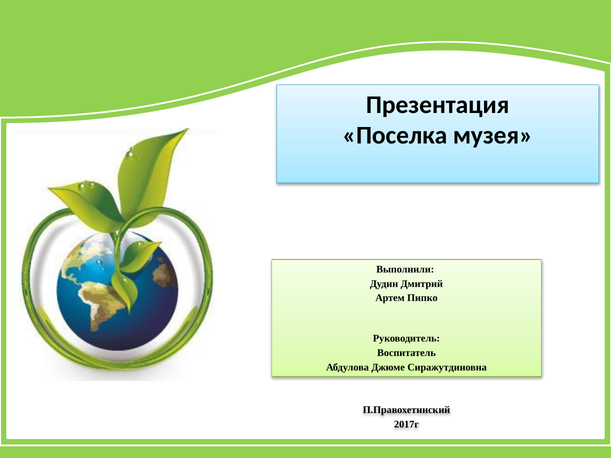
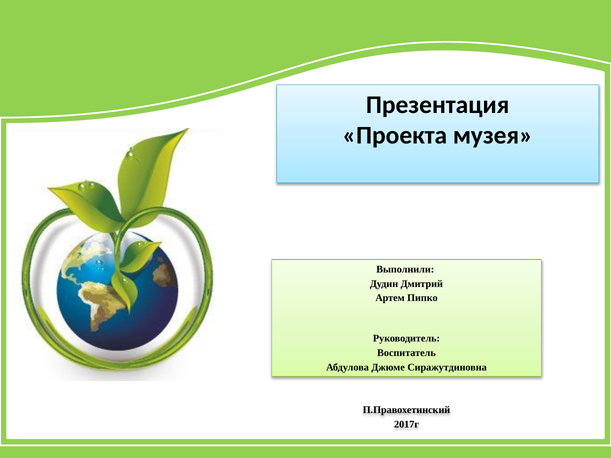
Поселка: Поселка -> Проекта
